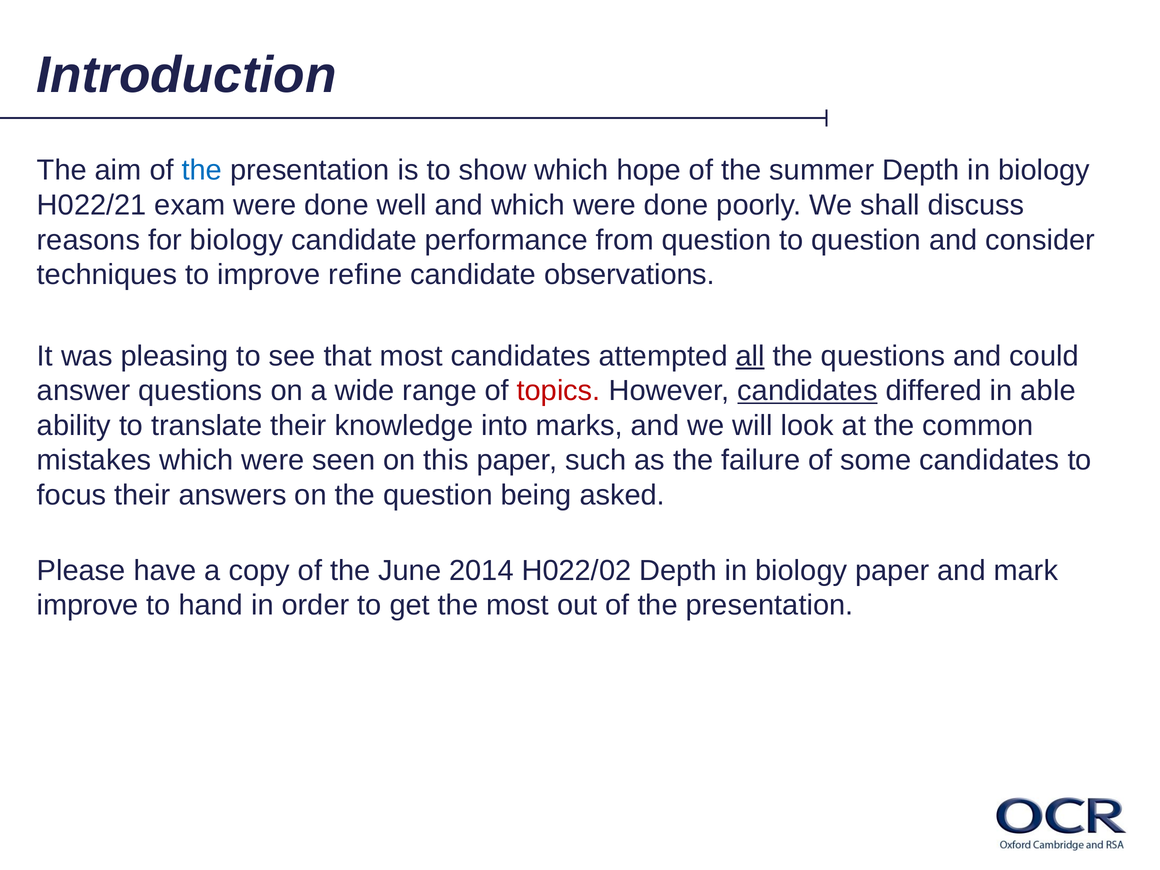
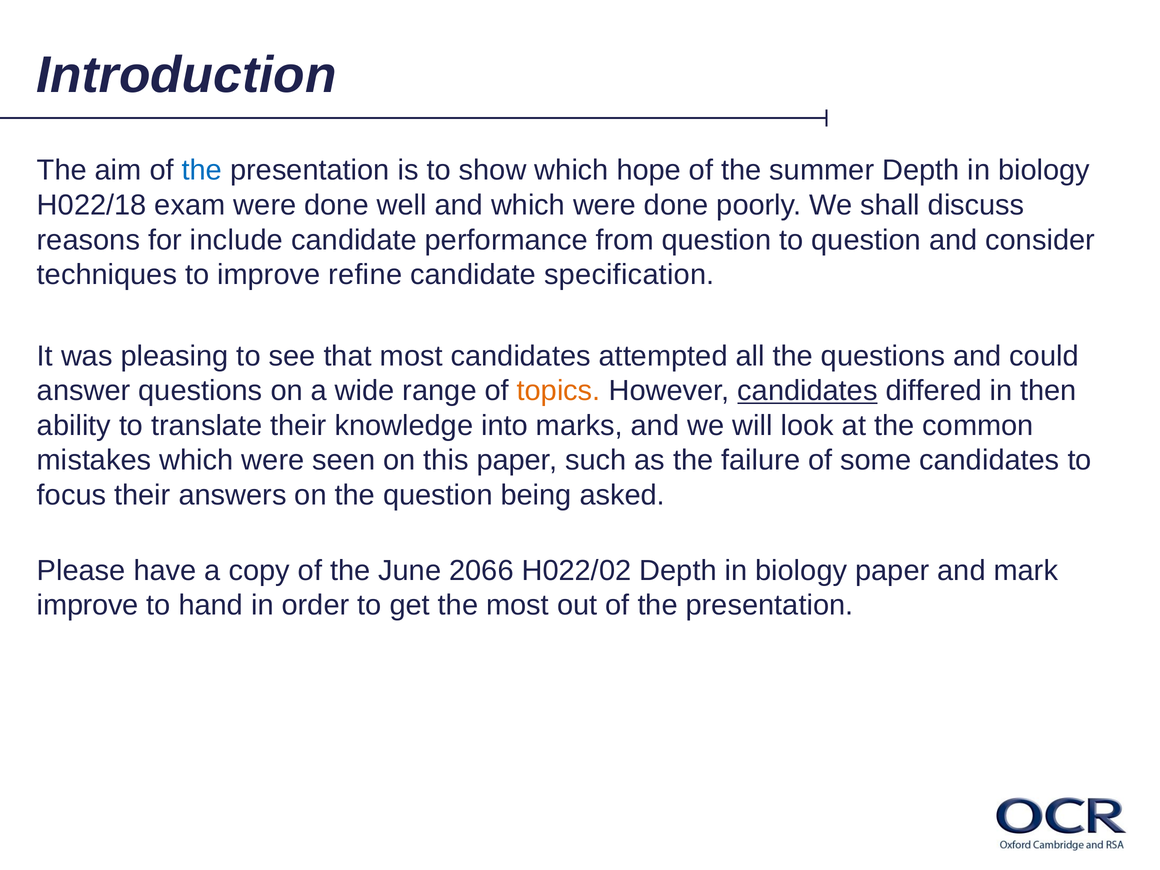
H022/21: H022/21 -> H022/18
for biology: biology -> include
observations: observations -> specification
all underline: present -> none
topics colour: red -> orange
able: able -> then
2014: 2014 -> 2066
